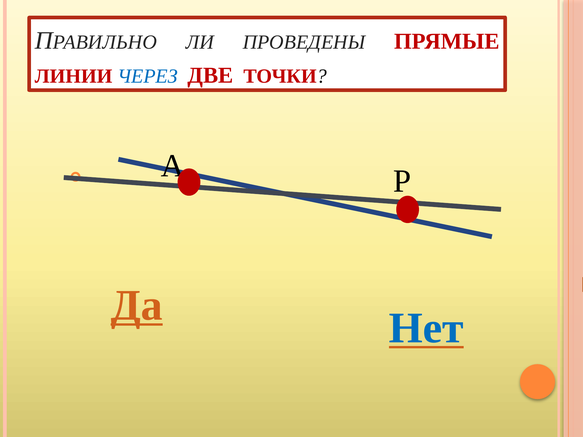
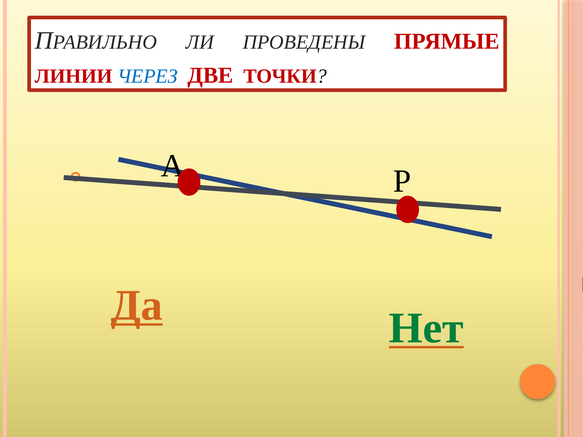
Нет colour: blue -> green
